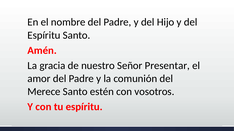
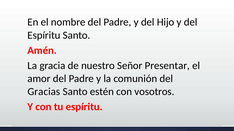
Merece: Merece -> Gracias
